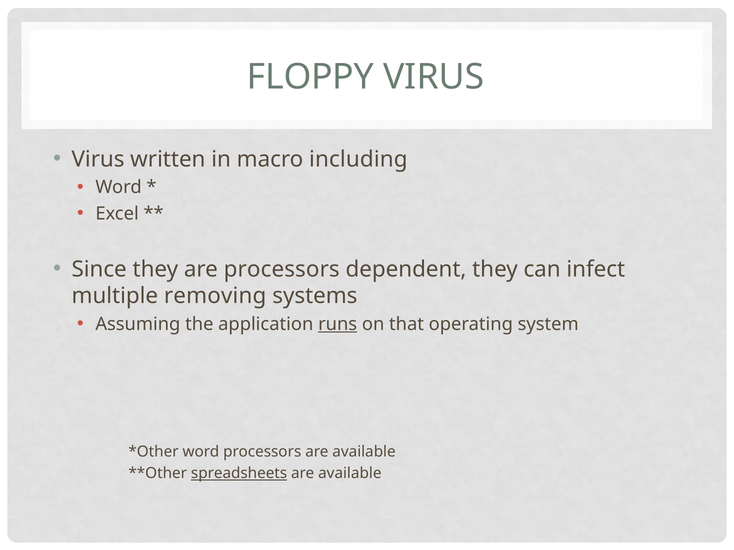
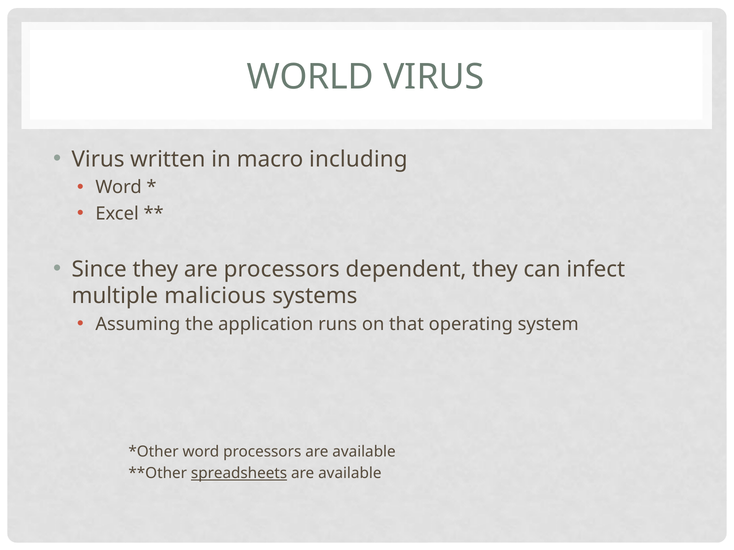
FLOPPY: FLOPPY -> WORLD
removing: removing -> malicious
runs underline: present -> none
